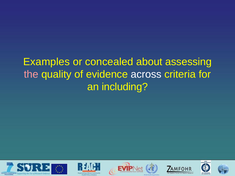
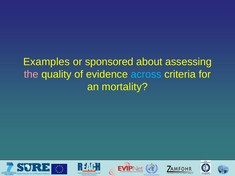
concealed: concealed -> sponsored
across colour: white -> light blue
including: including -> mortality
